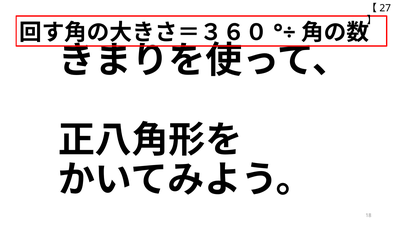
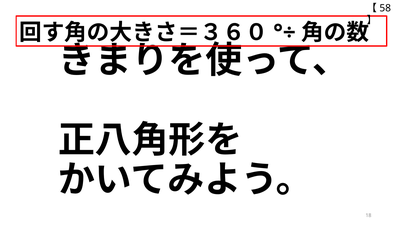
27: 27 -> 58
